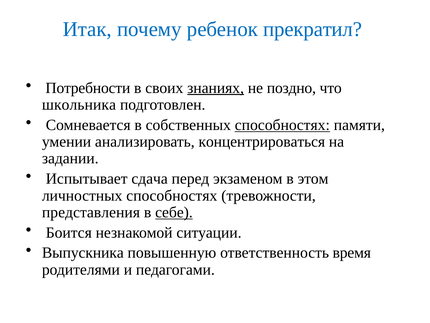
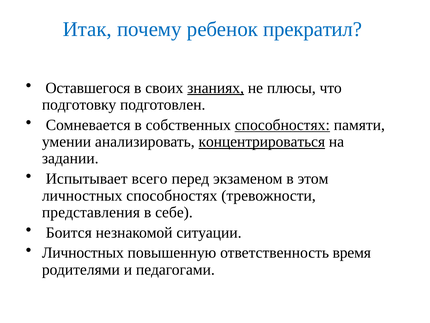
Потребности: Потребности -> Оставшегося
поздно: поздно -> плюсы
школьника: школьника -> подготовку
концентрироваться underline: none -> present
сдача: сдача -> всего
себе underline: present -> none
Выпускника at (83, 252): Выпускника -> Личностных
